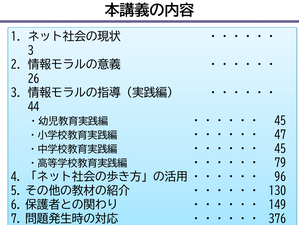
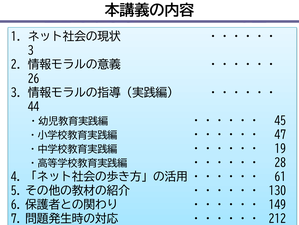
45 at (280, 148): 45 -> 19
79: 79 -> 28
96: 96 -> 61
376: 376 -> 212
